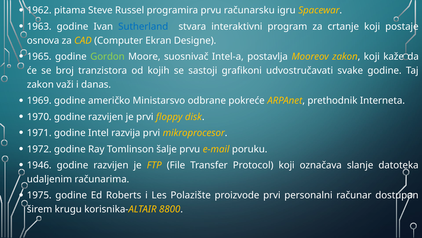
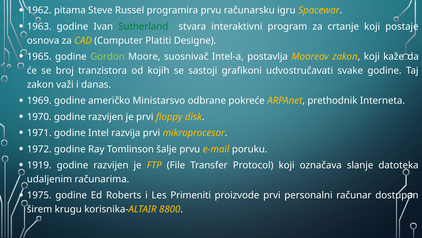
Sutherland colour: blue -> green
Ekran: Ekran -> Platiti
1946: 1946 -> 1919
Polazište: Polazište -> Primeniti
